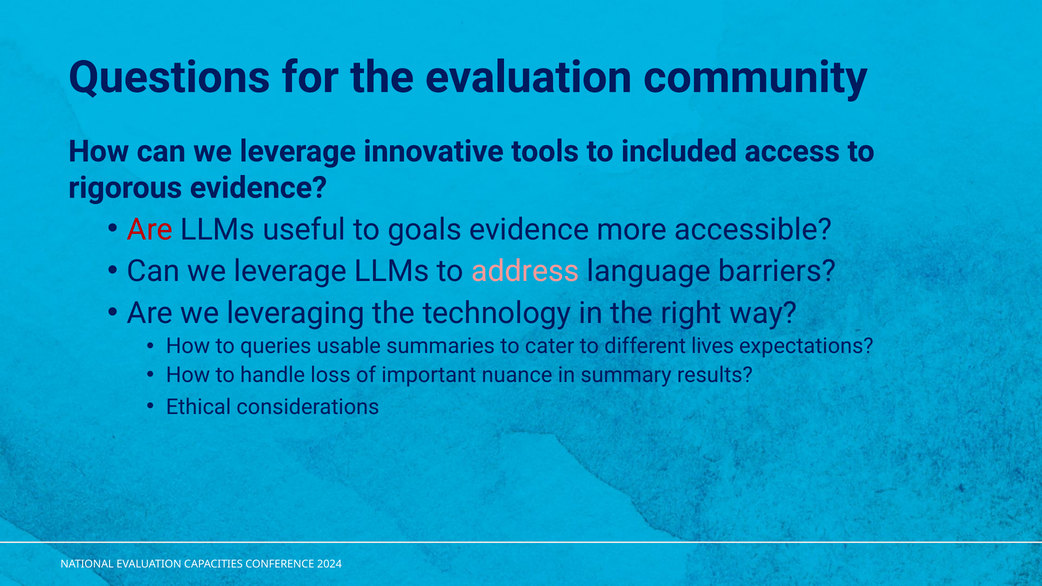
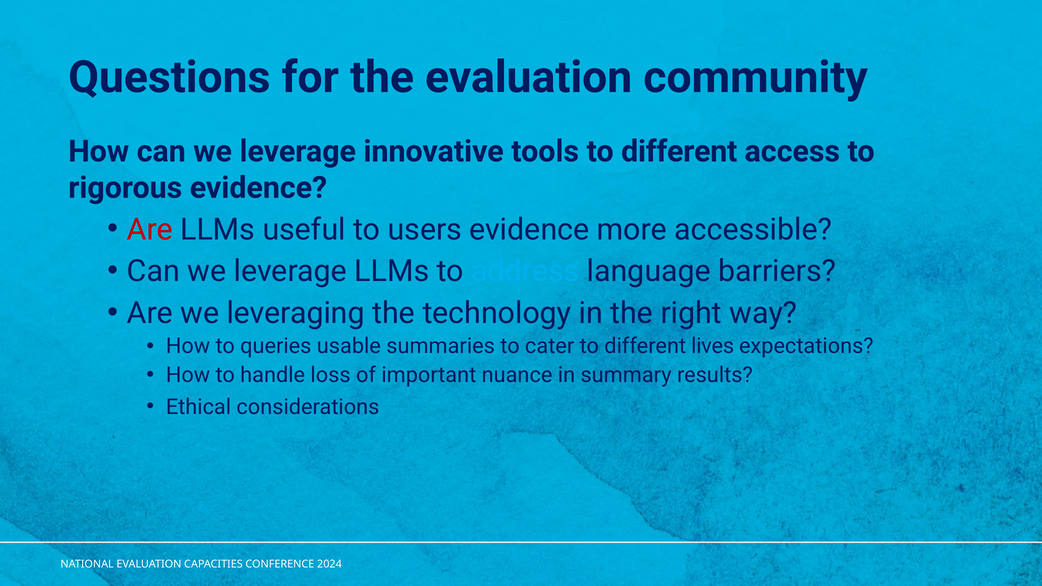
tools to included: included -> different
goals: goals -> users
address colour: pink -> light blue
